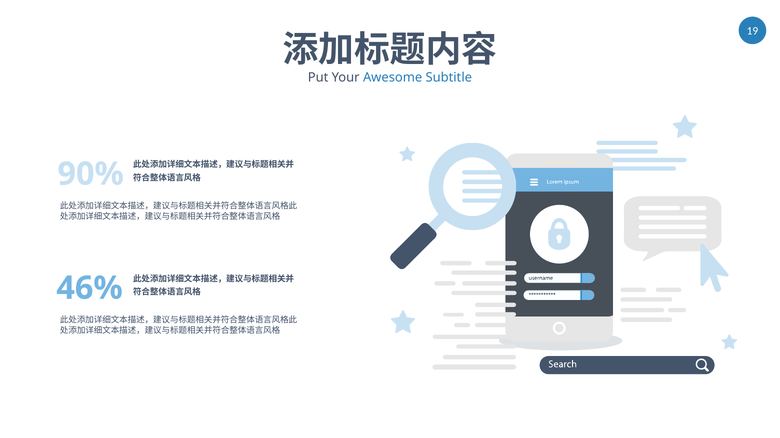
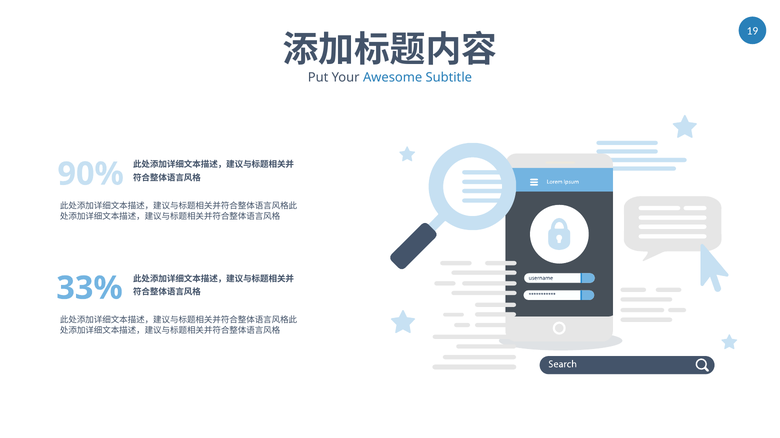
46%: 46% -> 33%
